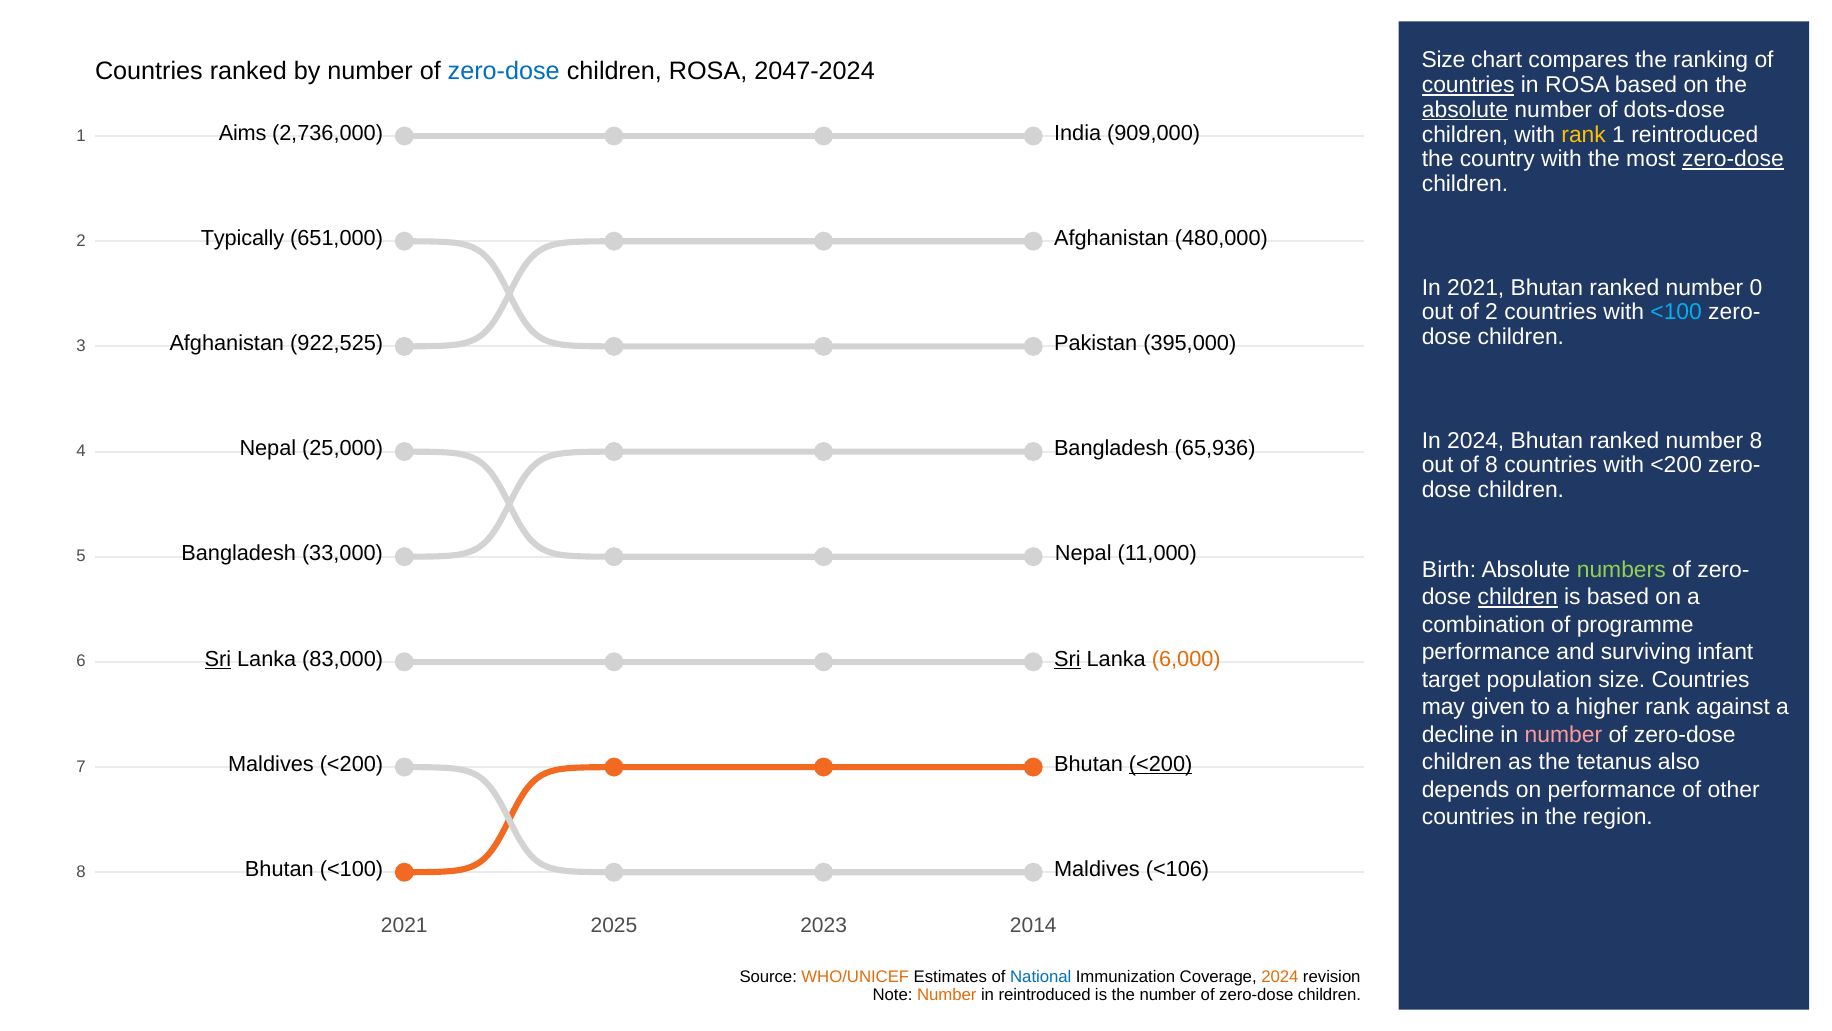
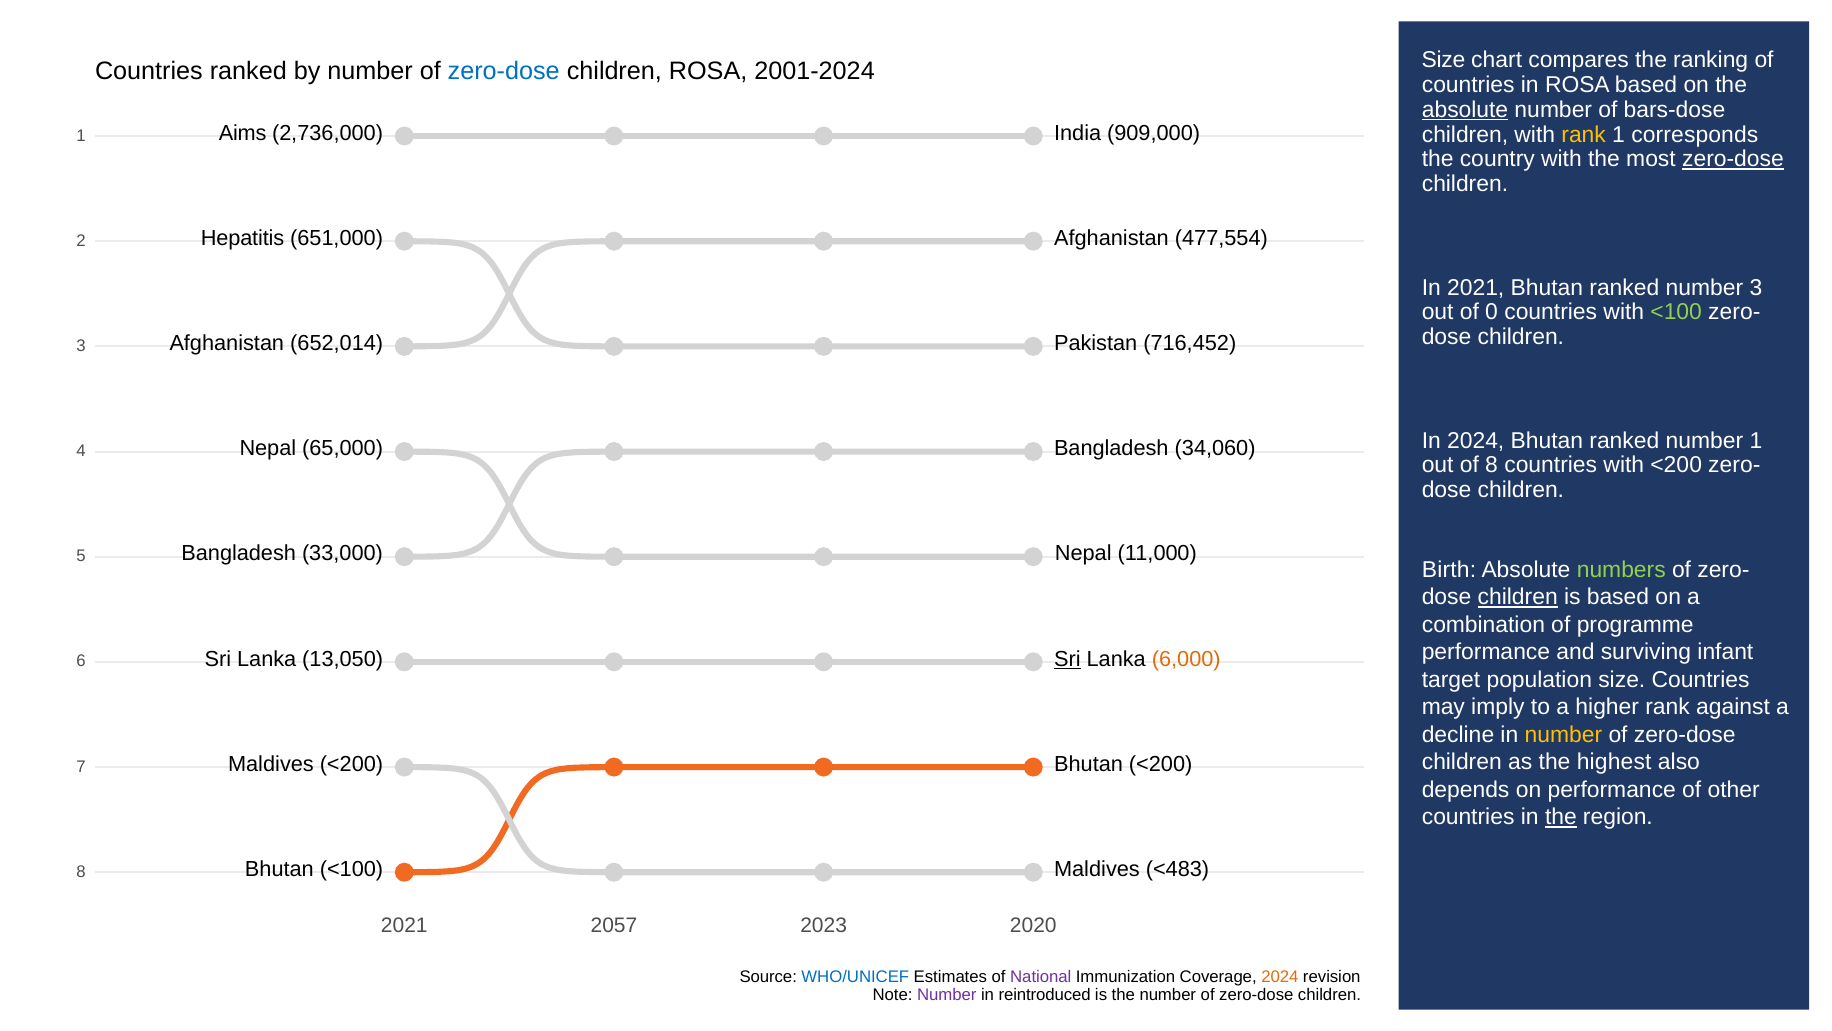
2047-2024: 2047-2024 -> 2001-2024
countries at (1468, 85) underline: present -> none
dots-dose: dots-dose -> bars-dose
1 reintroduced: reintroduced -> corresponds
Typically: Typically -> Hepatitis
480,000: 480,000 -> 477,554
number 0: 0 -> 3
of 2: 2 -> 0
<100 at (1676, 312) colour: light blue -> light green
922,525: 922,525 -> 652,014
395,000: 395,000 -> 716,452
number 8: 8 -> 1
25,000: 25,000 -> 65,000
65,936: 65,936 -> 34,060
Sri at (218, 659) underline: present -> none
83,000: 83,000 -> 13,050
given: given -> imply
number at (1563, 734) colour: pink -> yellow
tetanus: tetanus -> highest
<200 at (1161, 764) underline: present -> none
the at (1561, 817) underline: none -> present
<106: <106 -> <483
2025: 2025 -> 2057
2014: 2014 -> 2020
WHO/UNICEF colour: orange -> blue
National colour: blue -> purple
Number at (947, 994) colour: orange -> purple
